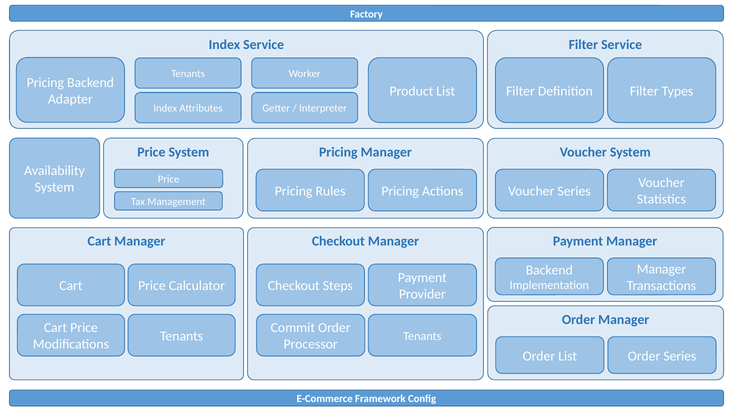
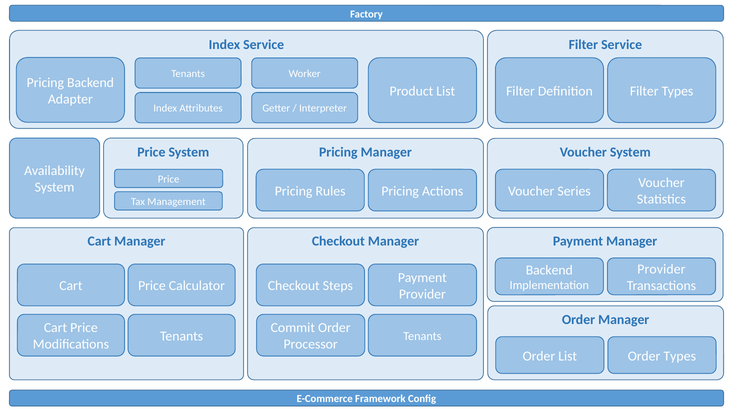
Manager at (662, 269): Manager -> Provider
Order Series: Series -> Types
